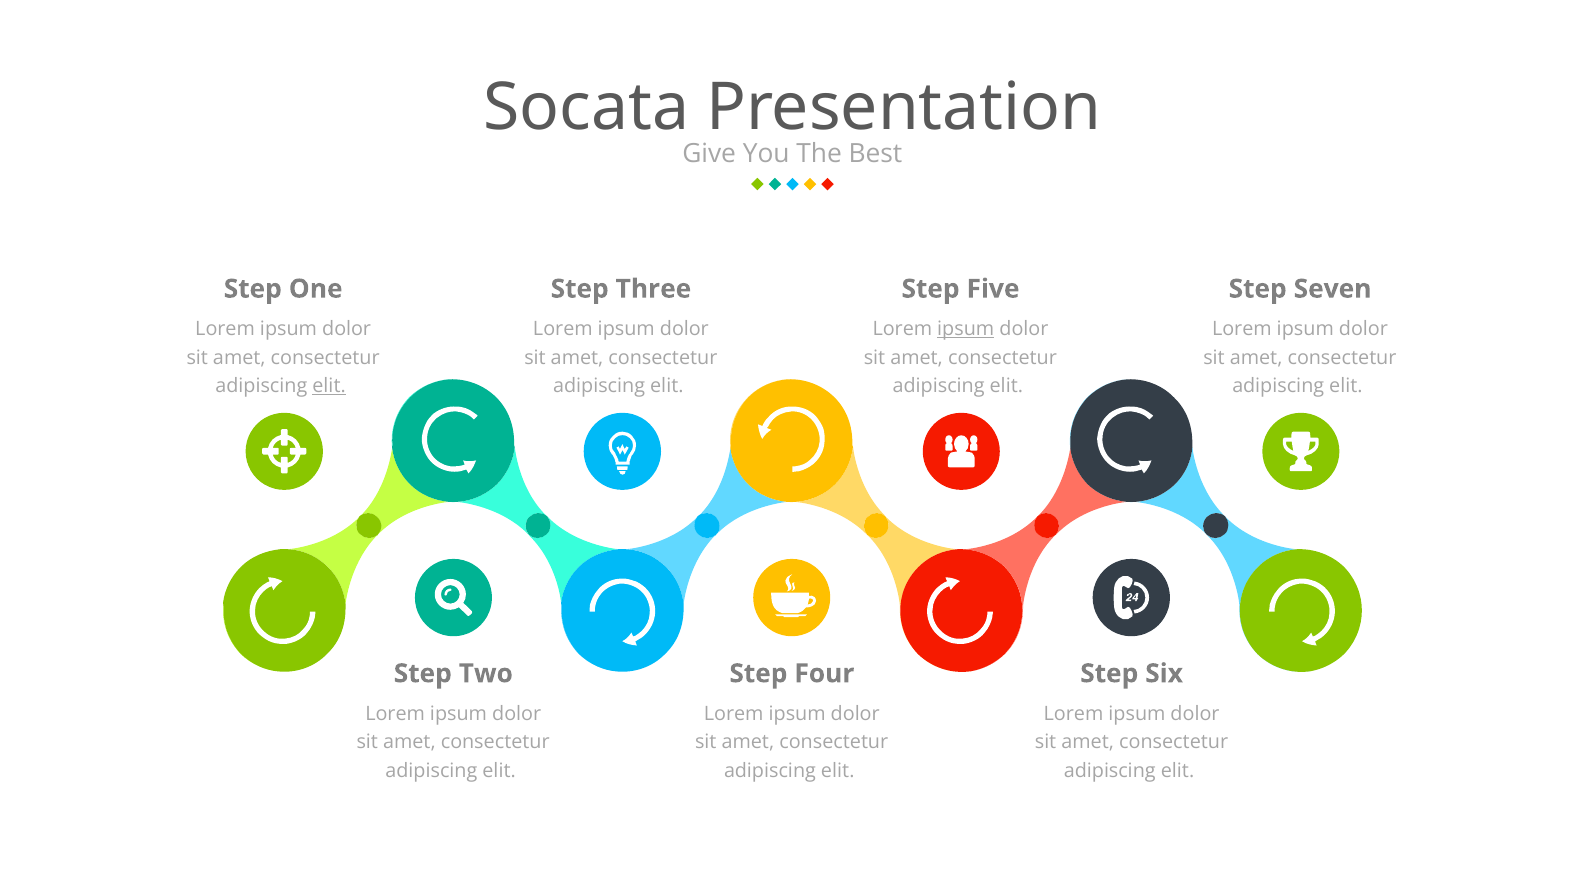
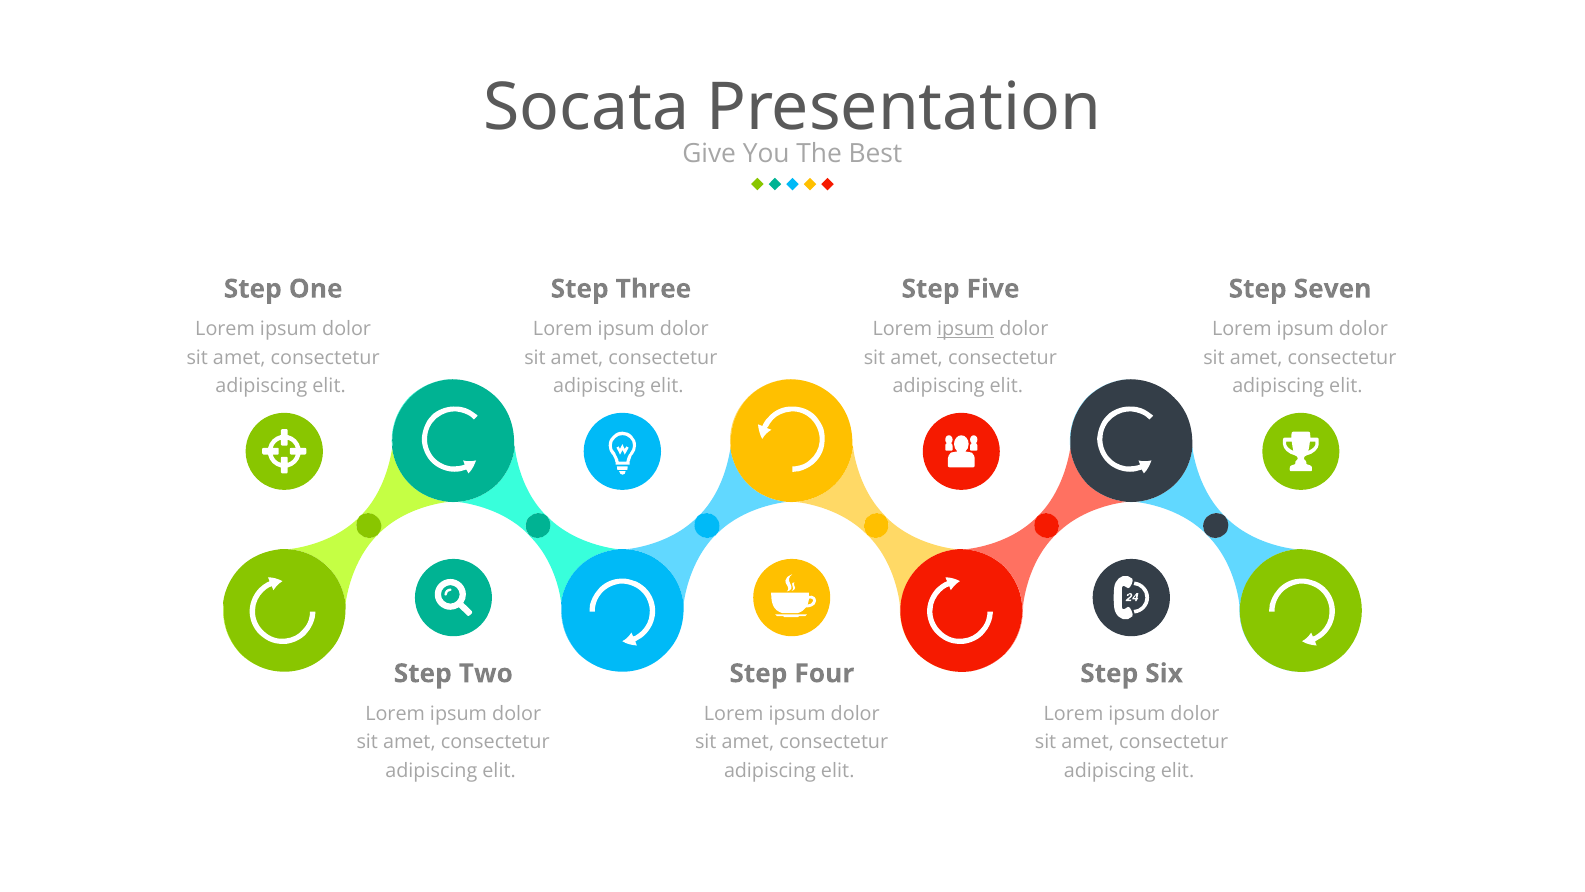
elit at (329, 386) underline: present -> none
